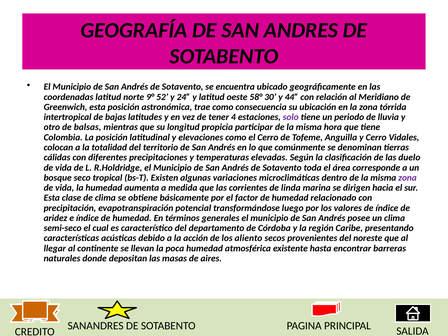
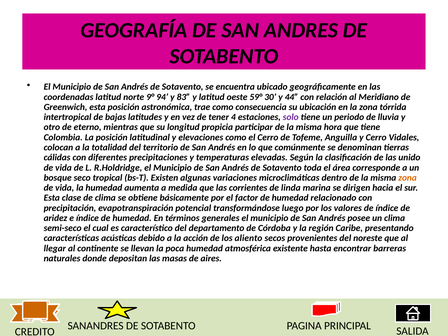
52: 52 -> 94
24: 24 -> 83
58°: 58° -> 59°
balsas: balsas -> eterno
duelo: duelo -> unido
zona at (408, 178) colour: purple -> orange
